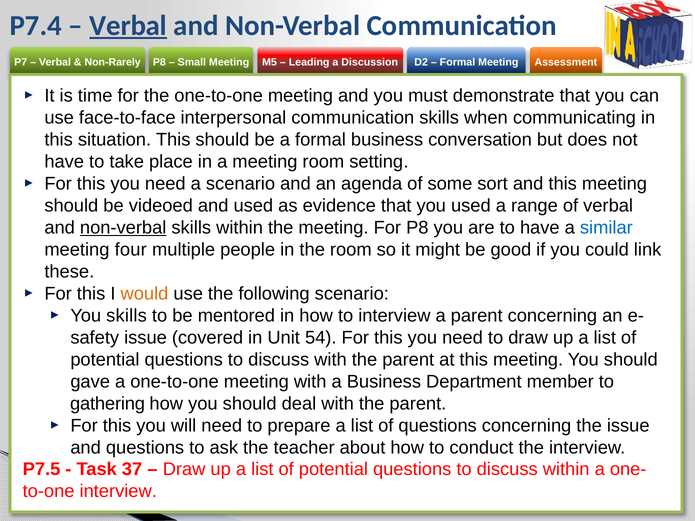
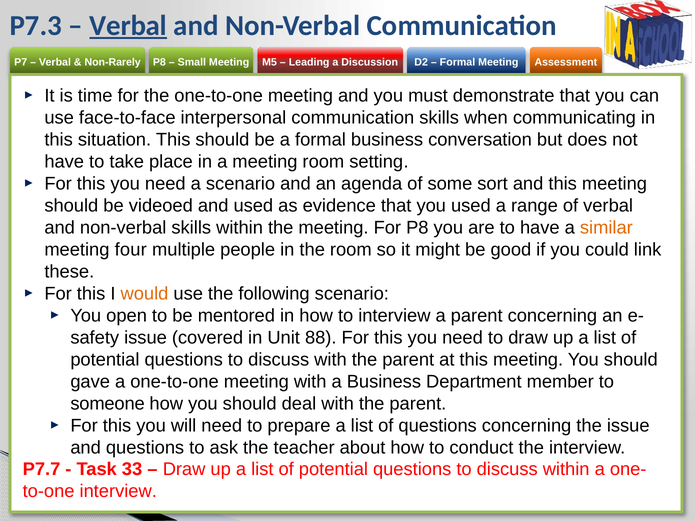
P7.4: P7.4 -> P7.3
non-verbal at (123, 228) underline: present -> none
similar colour: blue -> orange
You skills: skills -> open
54: 54 -> 88
gathering: gathering -> someone
P7.5: P7.5 -> P7.7
37: 37 -> 33
